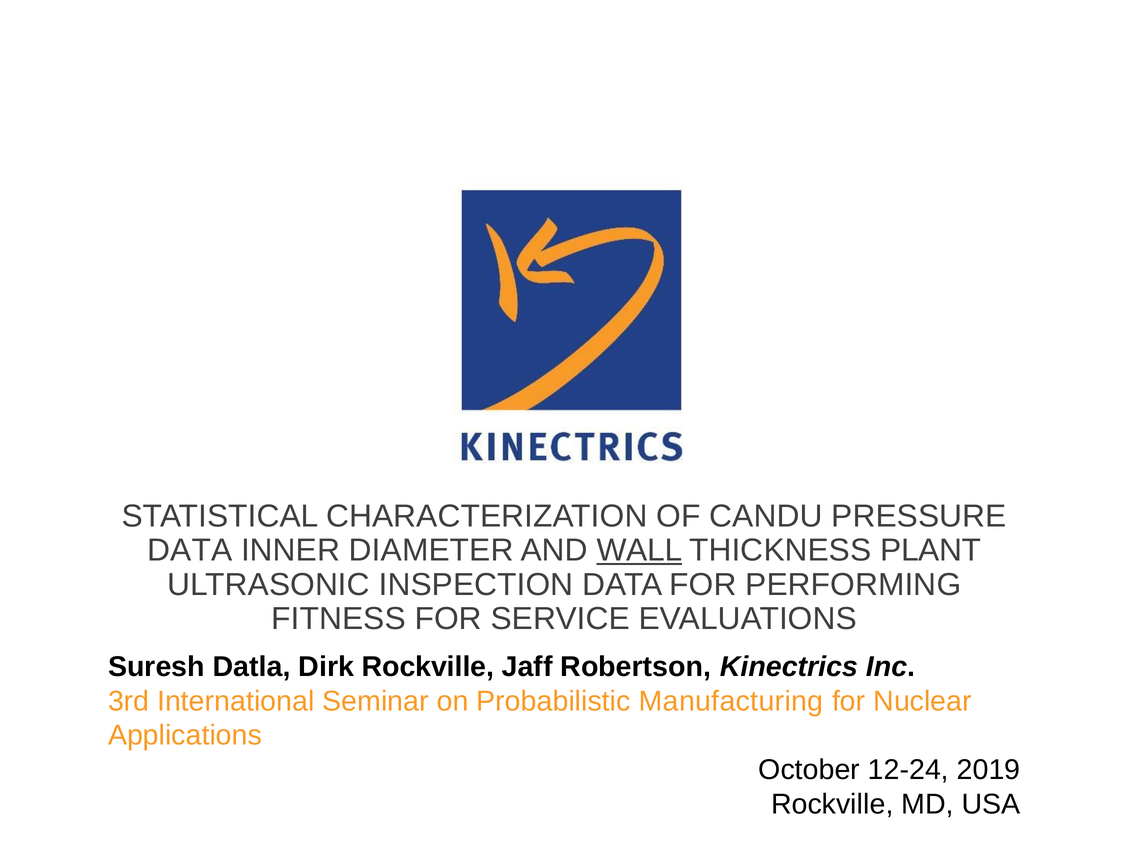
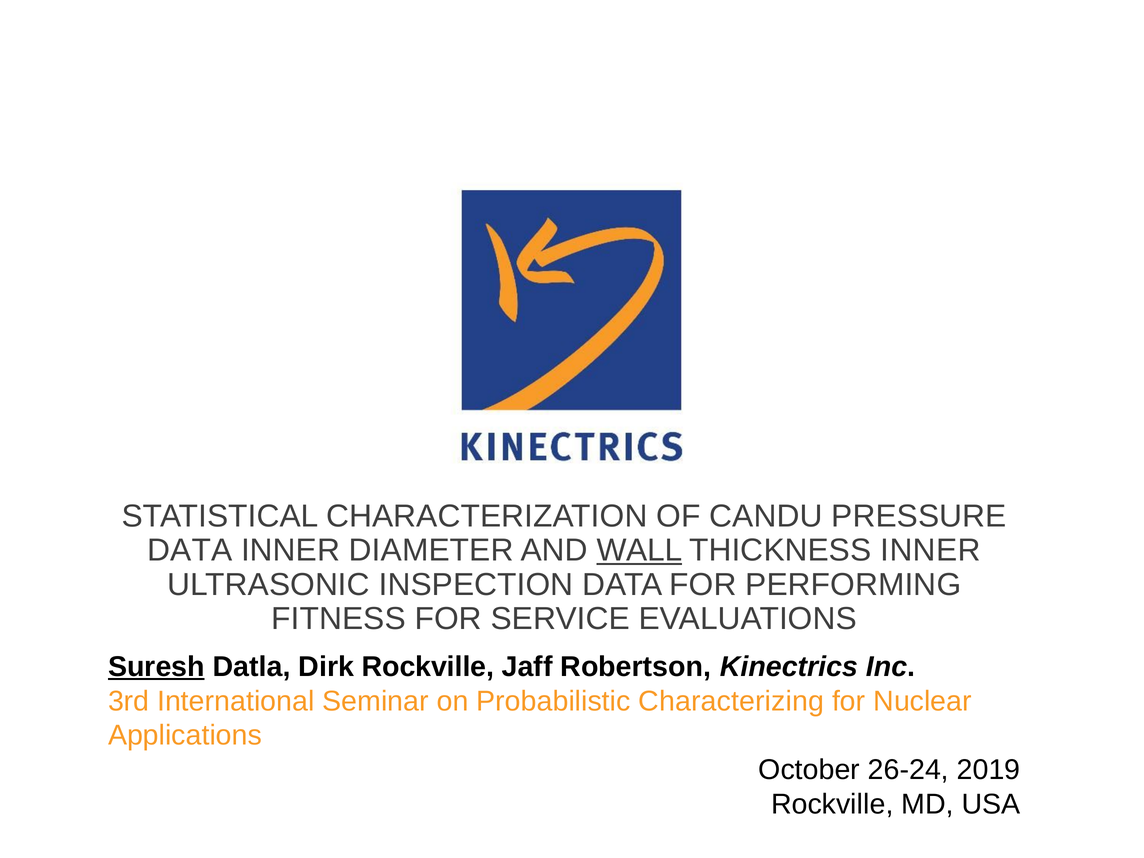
THICKNESS PLANT: PLANT -> INNER
Suresh underline: none -> present
Manufacturing: Manufacturing -> Characterizing
12-24: 12-24 -> 26-24
